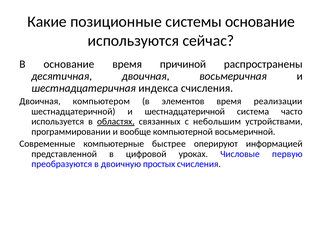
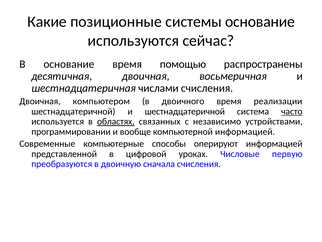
причиной: причиной -> помощью
индекса: индекса -> числами
элементов: элементов -> двоичного
часто underline: none -> present
небольшим: небольшим -> независимо
компьютерной восьмеричной: восьмеричной -> информацией
быстрее: быстрее -> способы
простых: простых -> сначала
